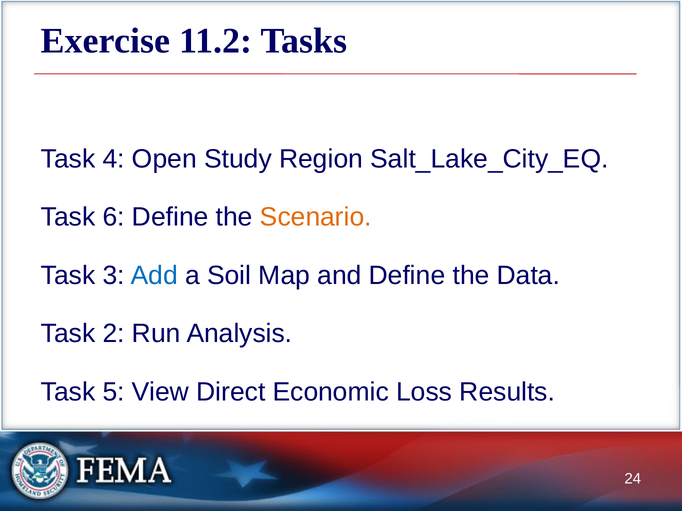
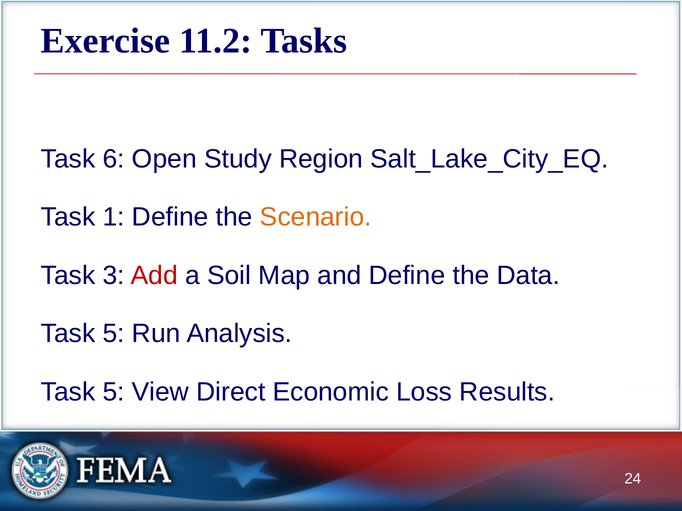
4: 4 -> 6
6: 6 -> 1
Add colour: blue -> red
2 at (114, 334): 2 -> 5
